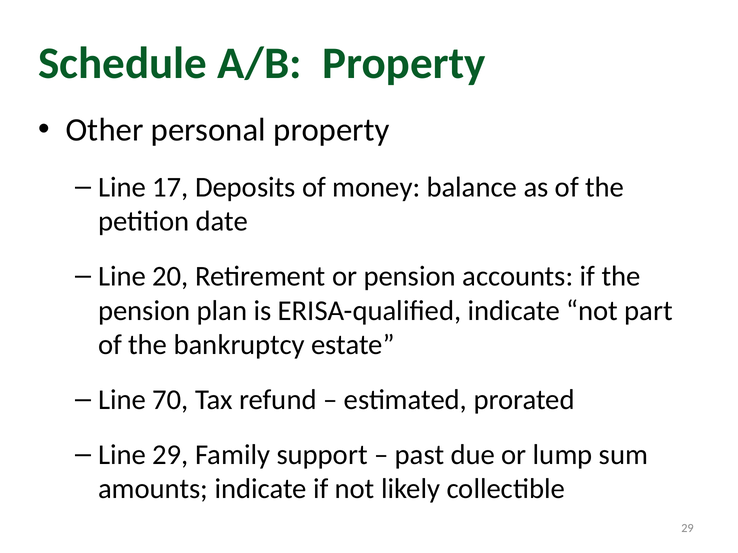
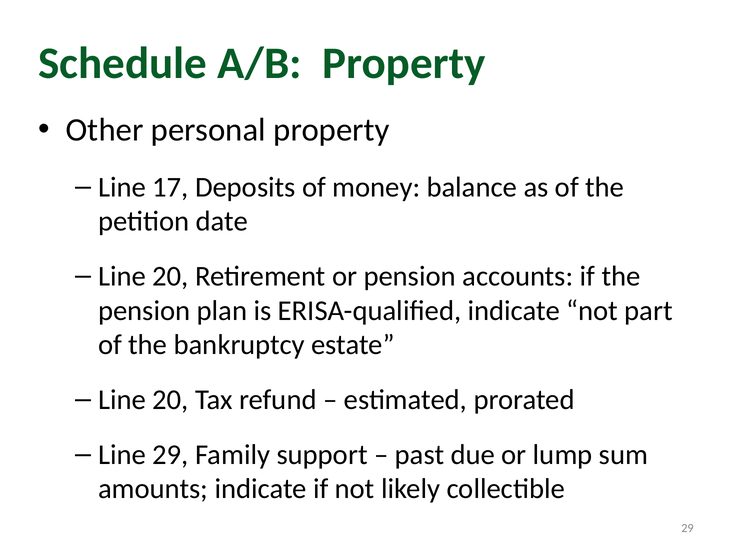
70 at (170, 400): 70 -> 20
